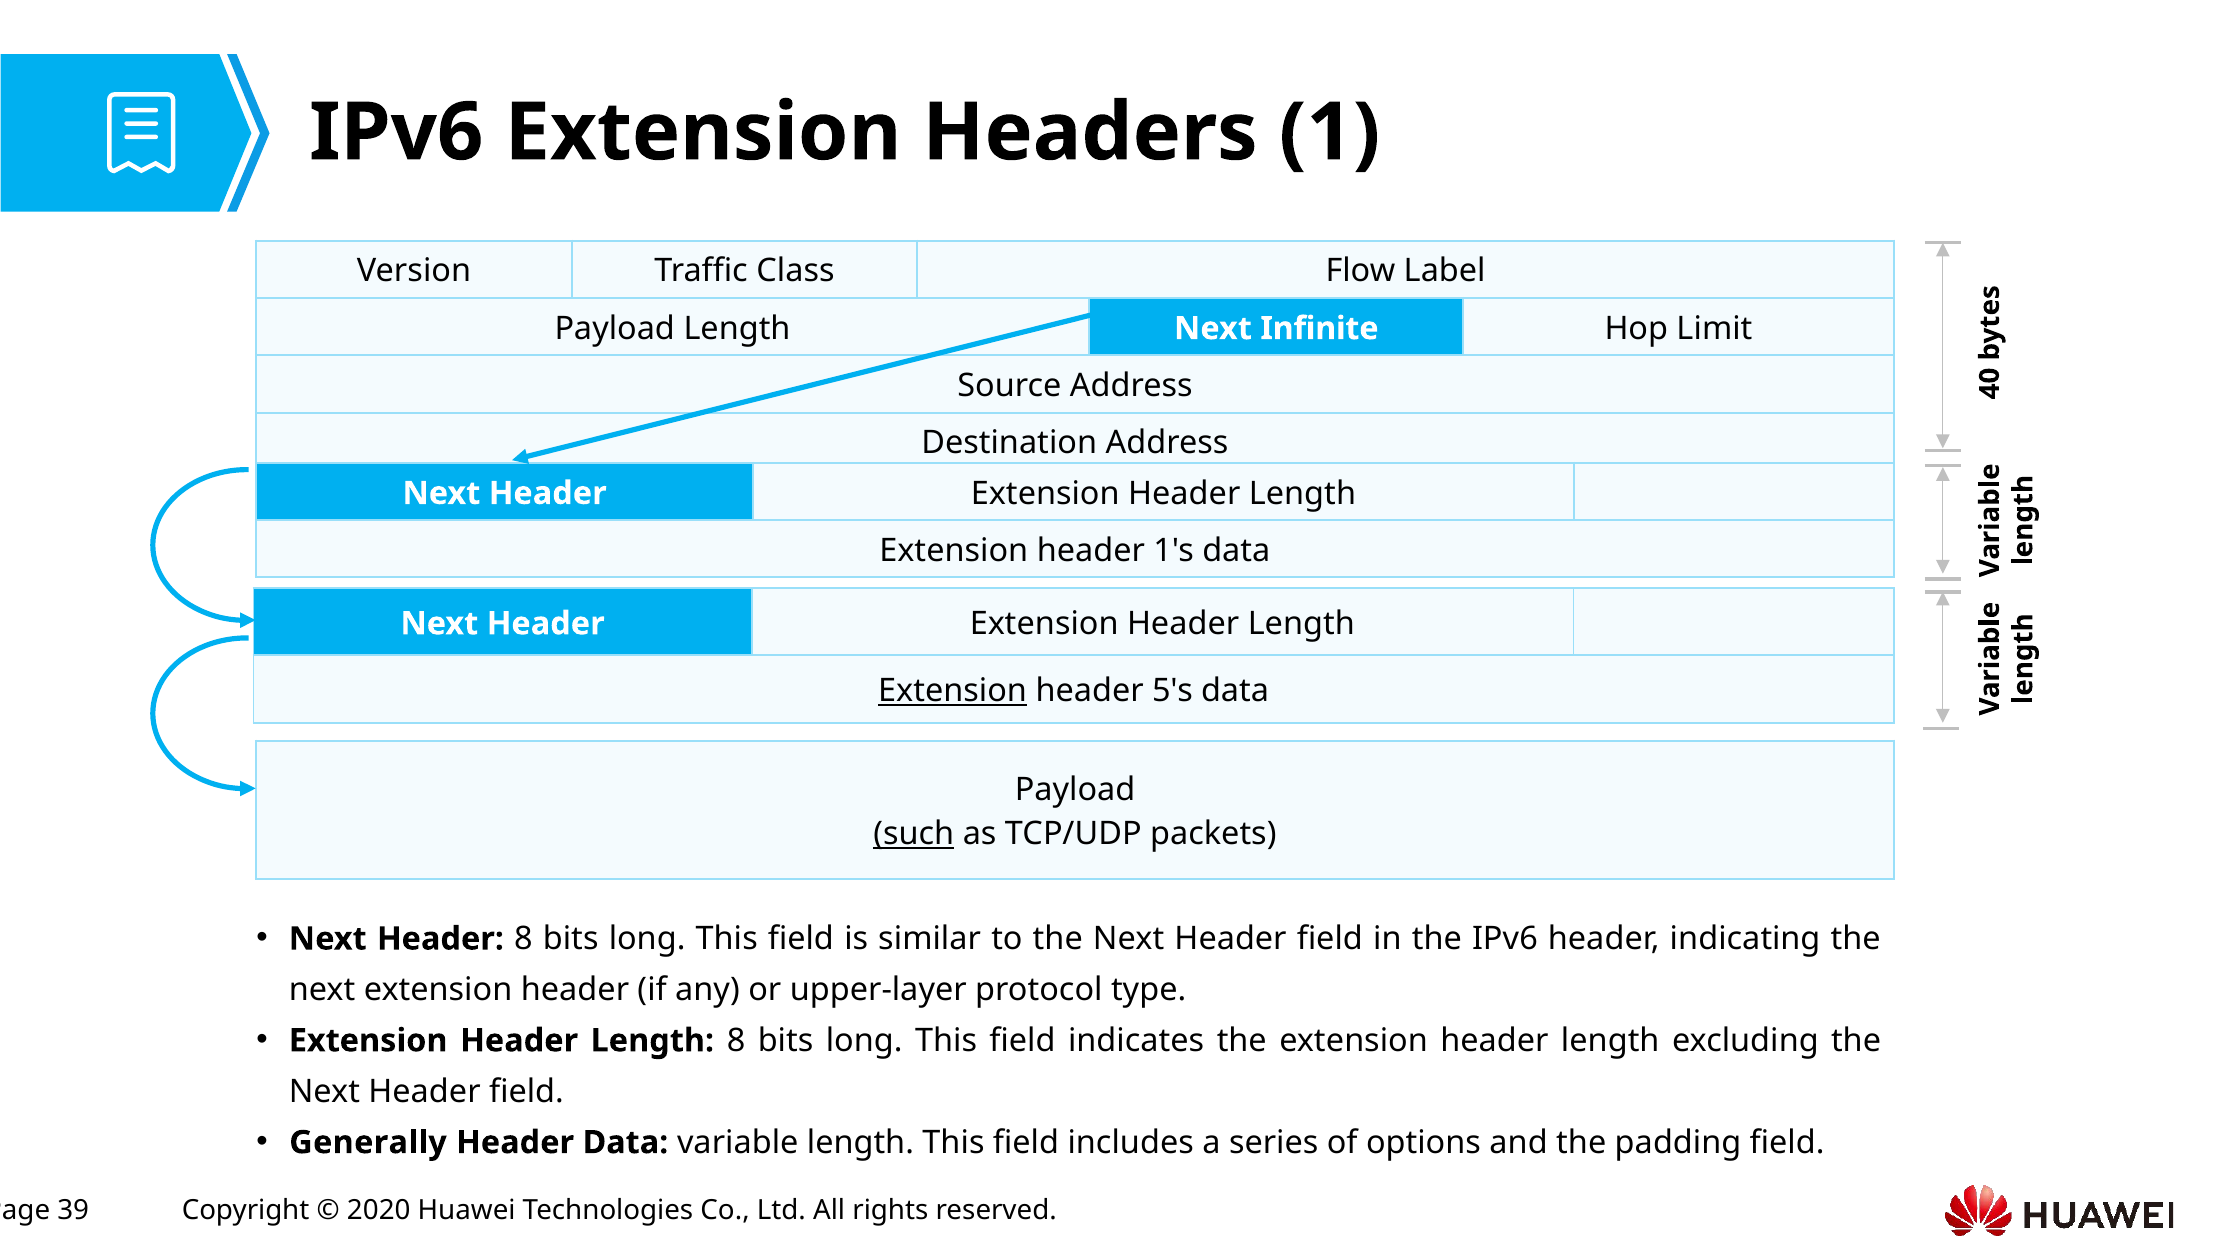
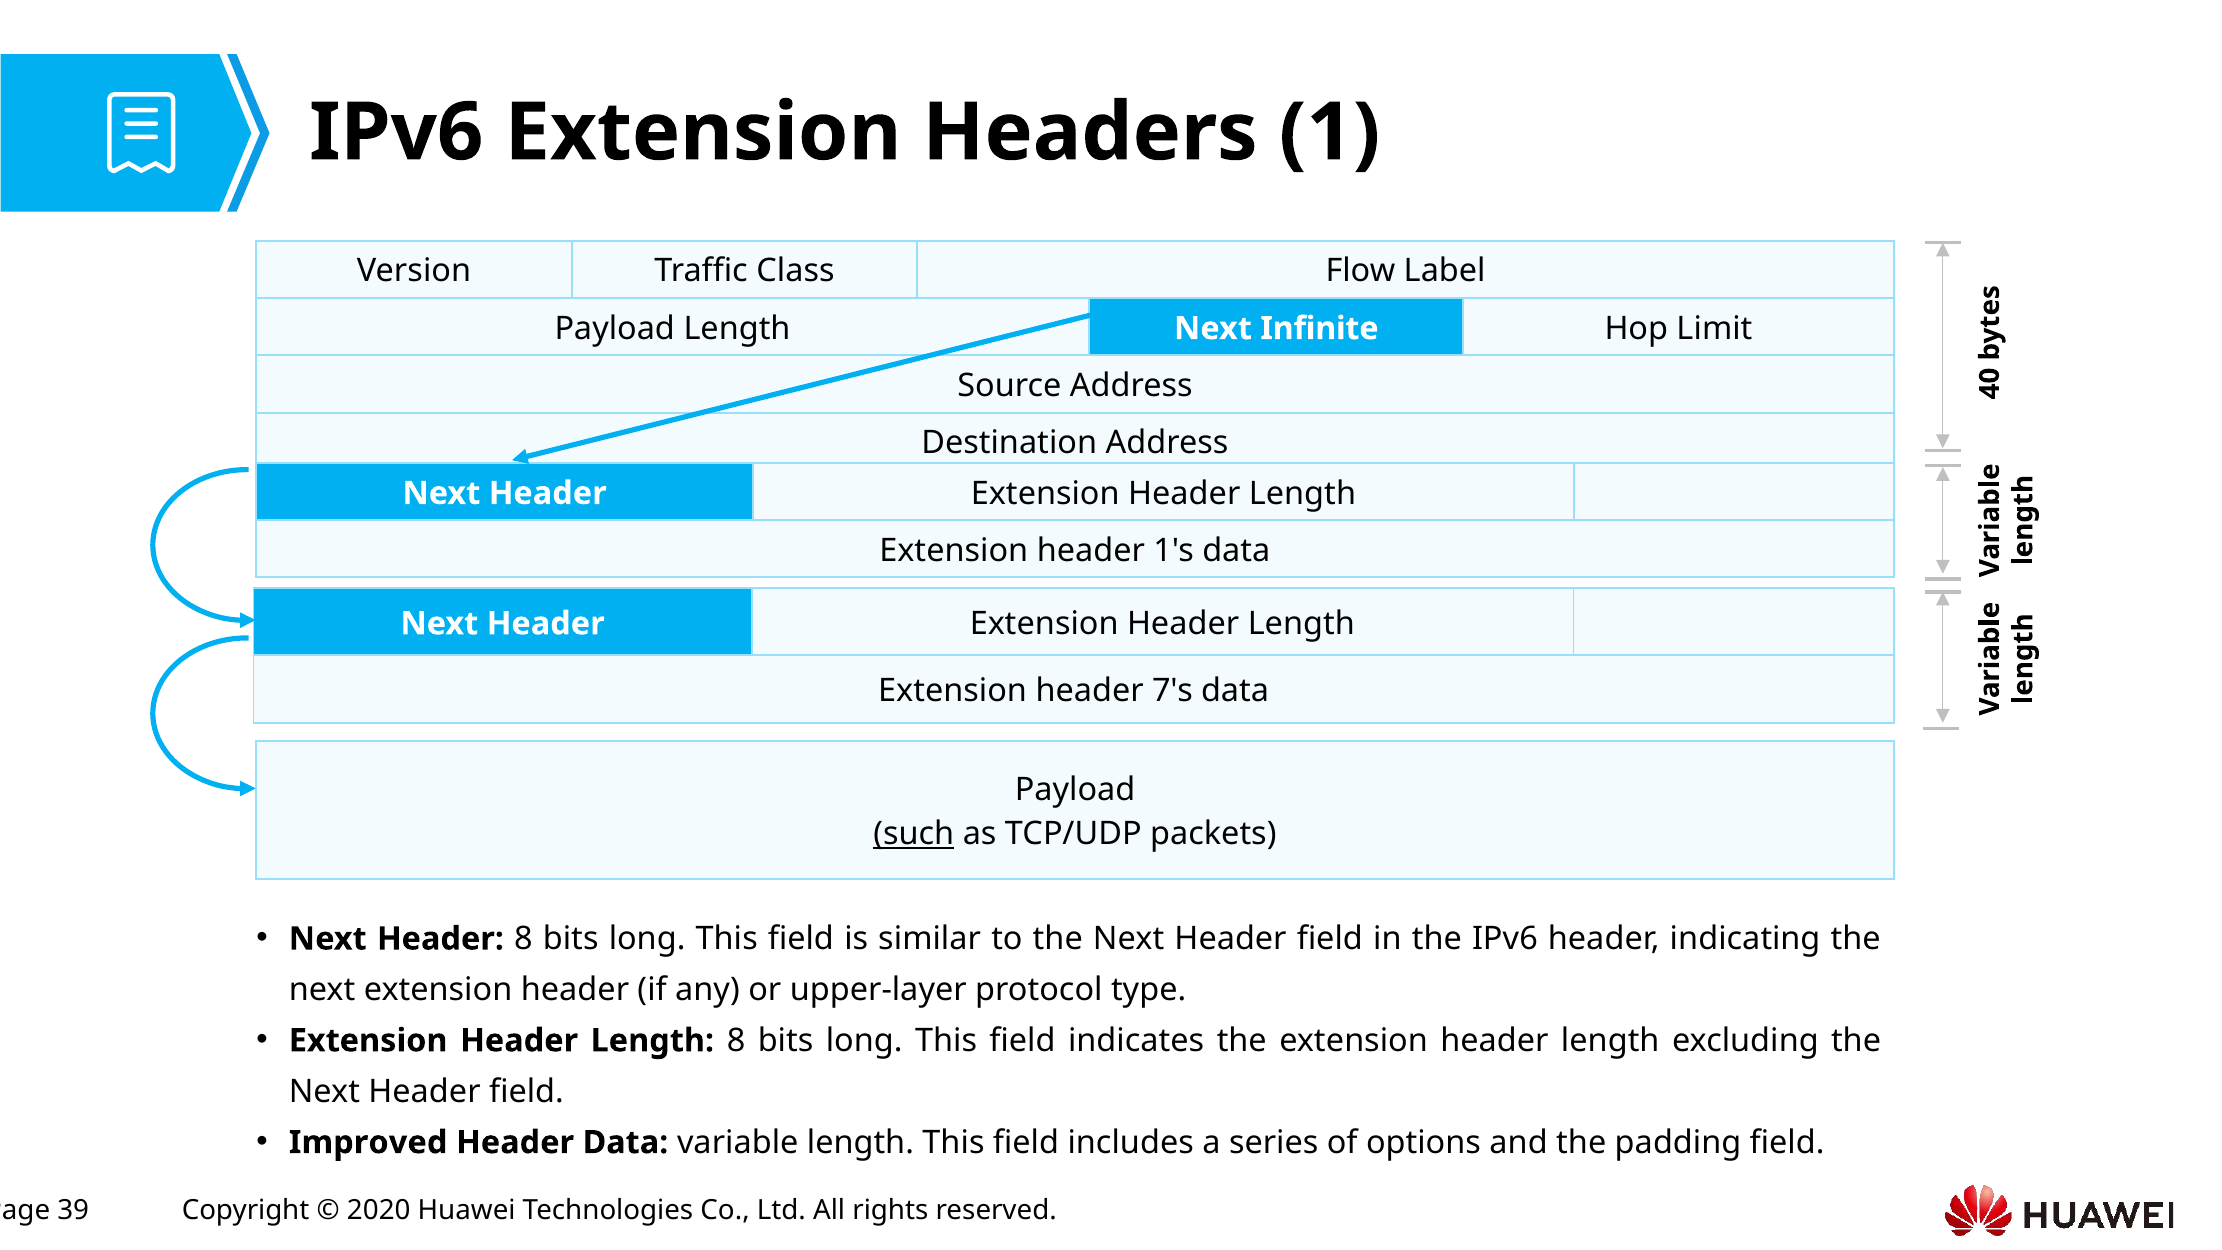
Extension at (953, 691) underline: present -> none
5's: 5's -> 7's
Generally: Generally -> Improved
